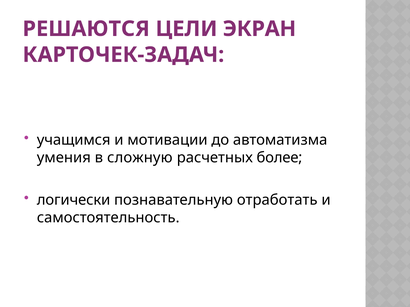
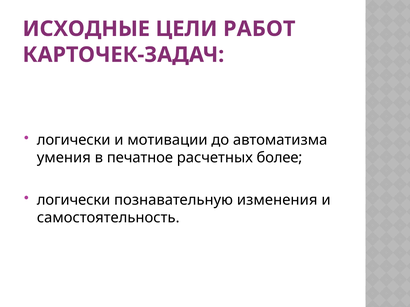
РЕШАЮТСЯ: РЕШАЮТСЯ -> ИСХОДНЫЕ
ЭКРАН: ЭКРАН -> РАБОТ
учащимся at (74, 140): учащимся -> логически
сложную: сложную -> печатное
отработать: отработать -> изменения
